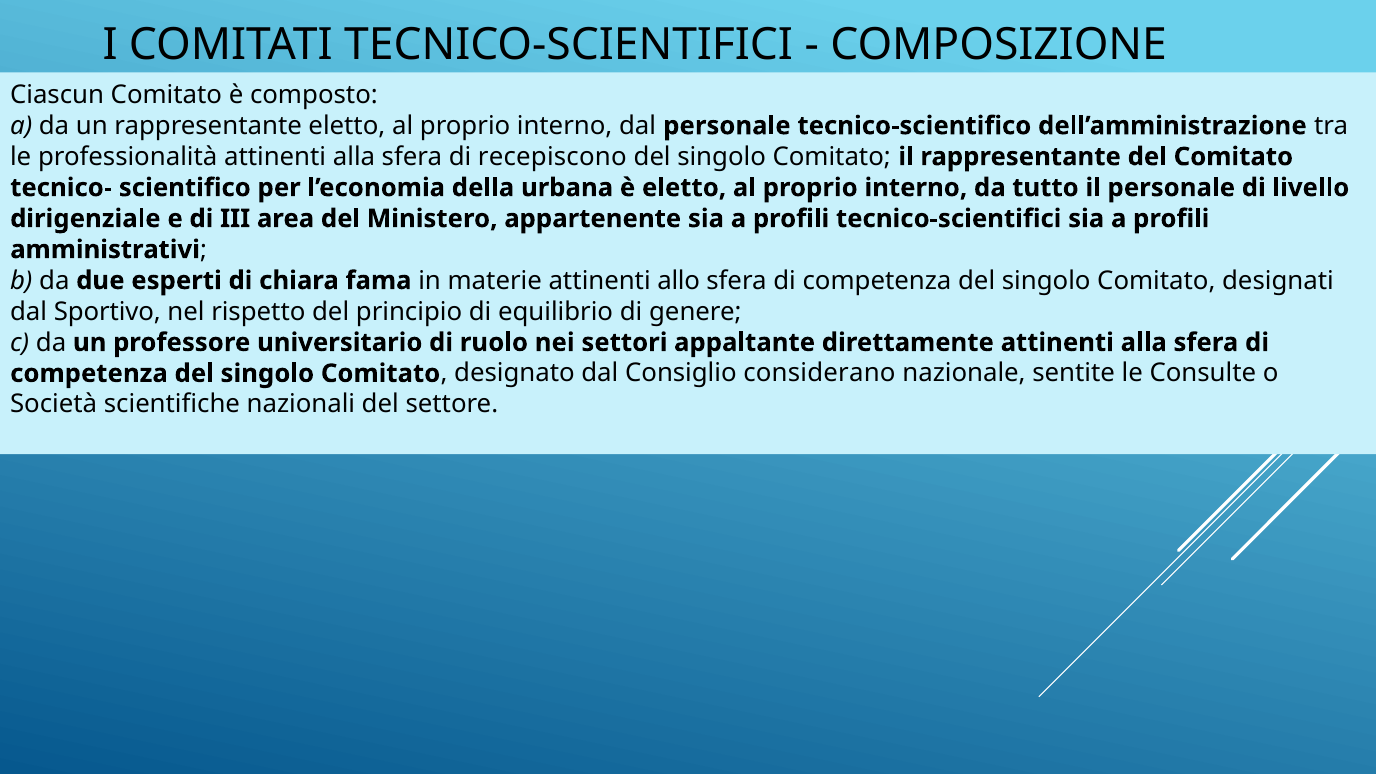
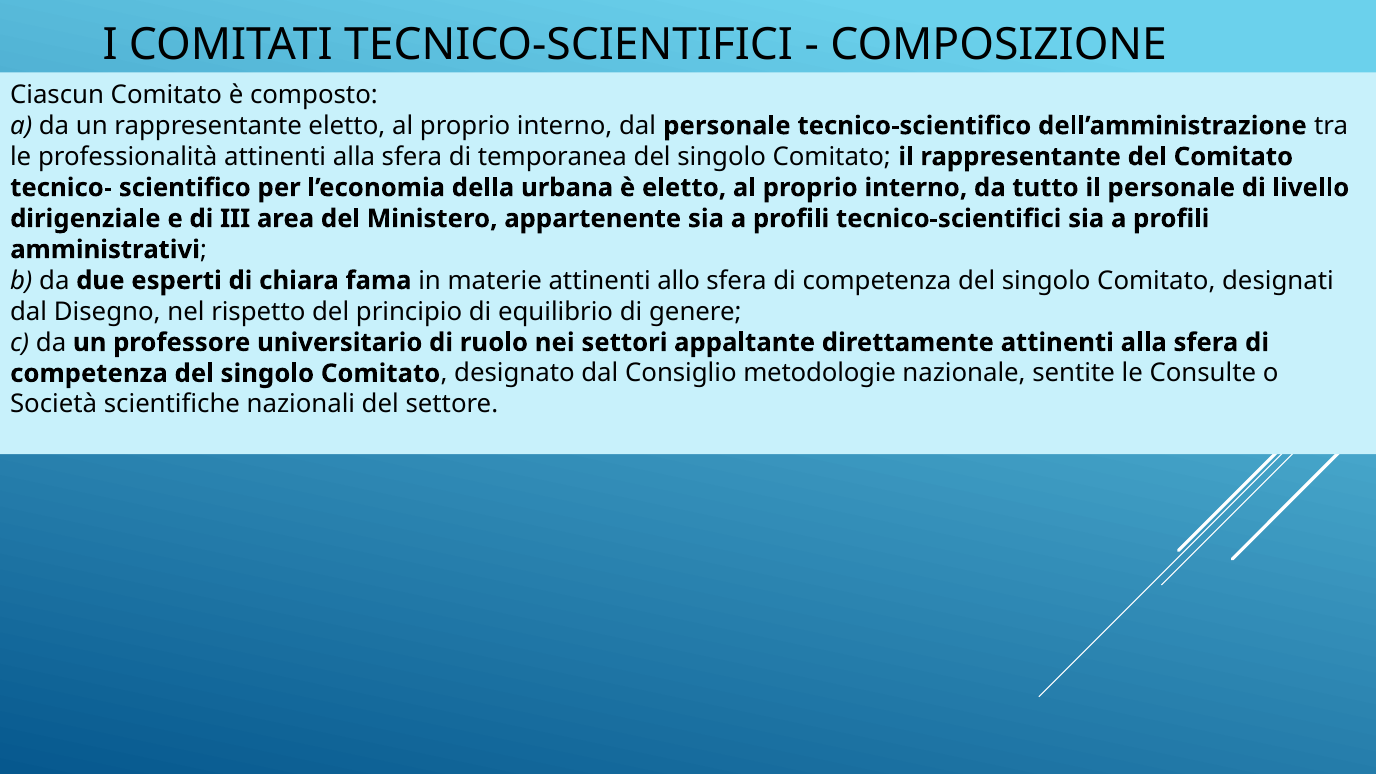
recepiscono: recepiscono -> temporanea
Sportivo: Sportivo -> Disegno
considerano: considerano -> metodologie
